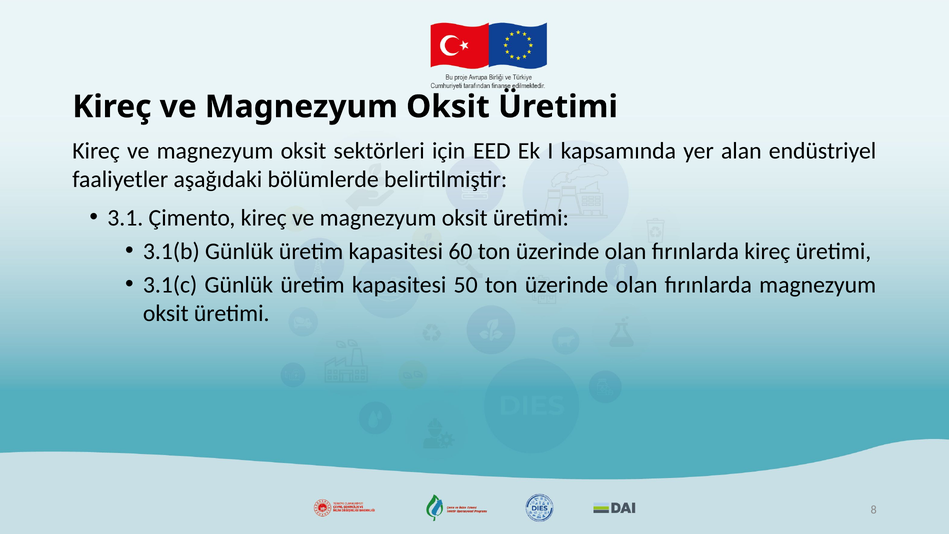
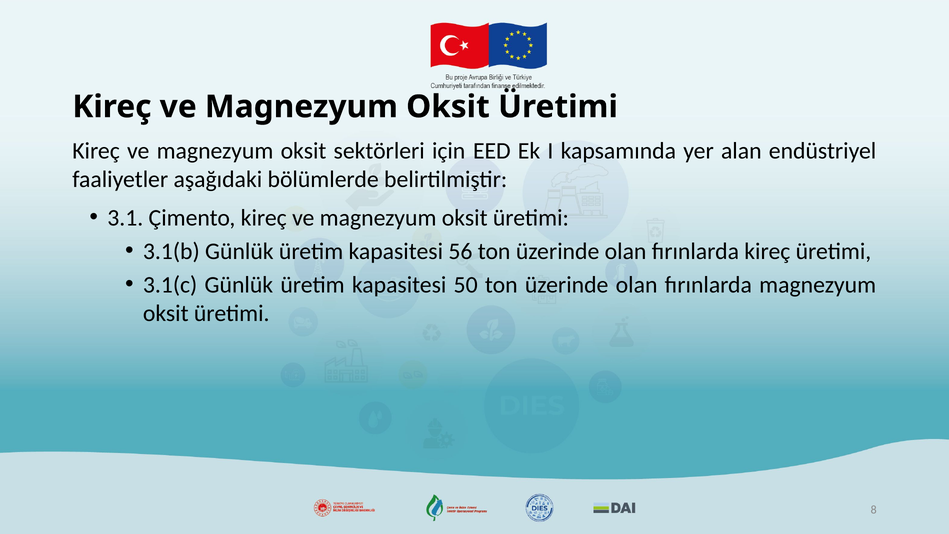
60: 60 -> 56
